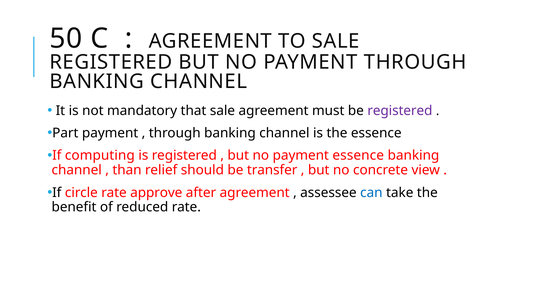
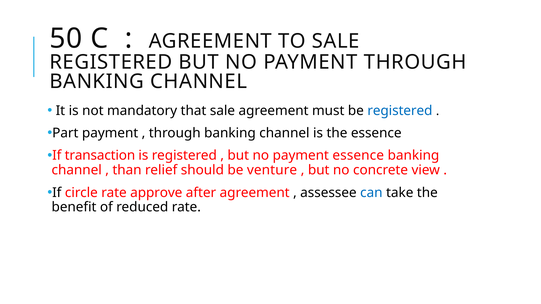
registered at (400, 111) colour: purple -> blue
computing: computing -> transaction
transfer: transfer -> venture
